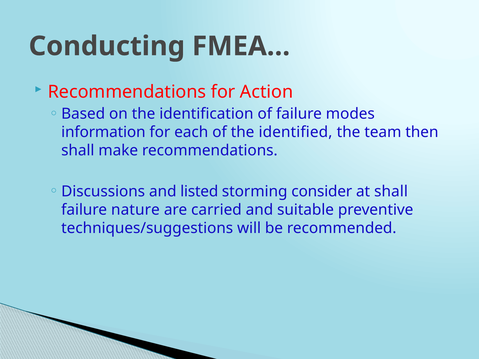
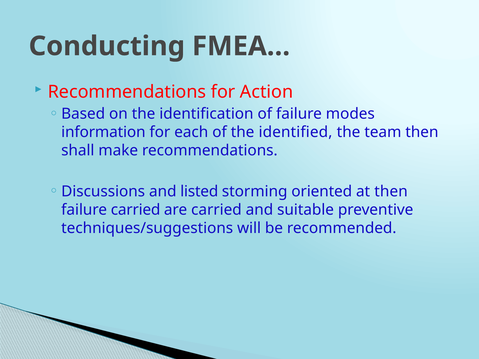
consider: consider -> oriented
at shall: shall -> then
failure nature: nature -> carried
